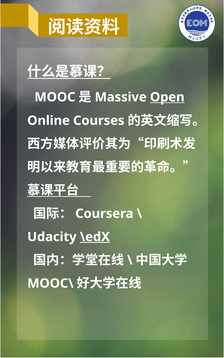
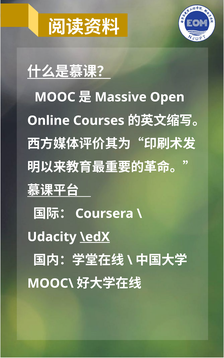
Open underline: present -> none
